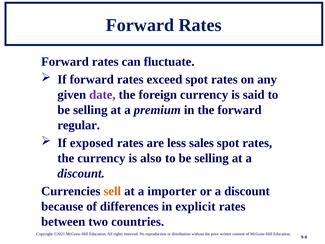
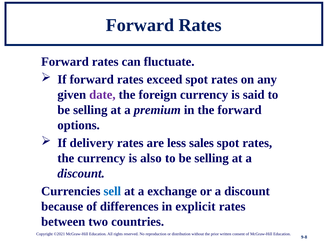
regular: regular -> options
exposed: exposed -> delivery
sell colour: orange -> blue
importer: importer -> exchange
